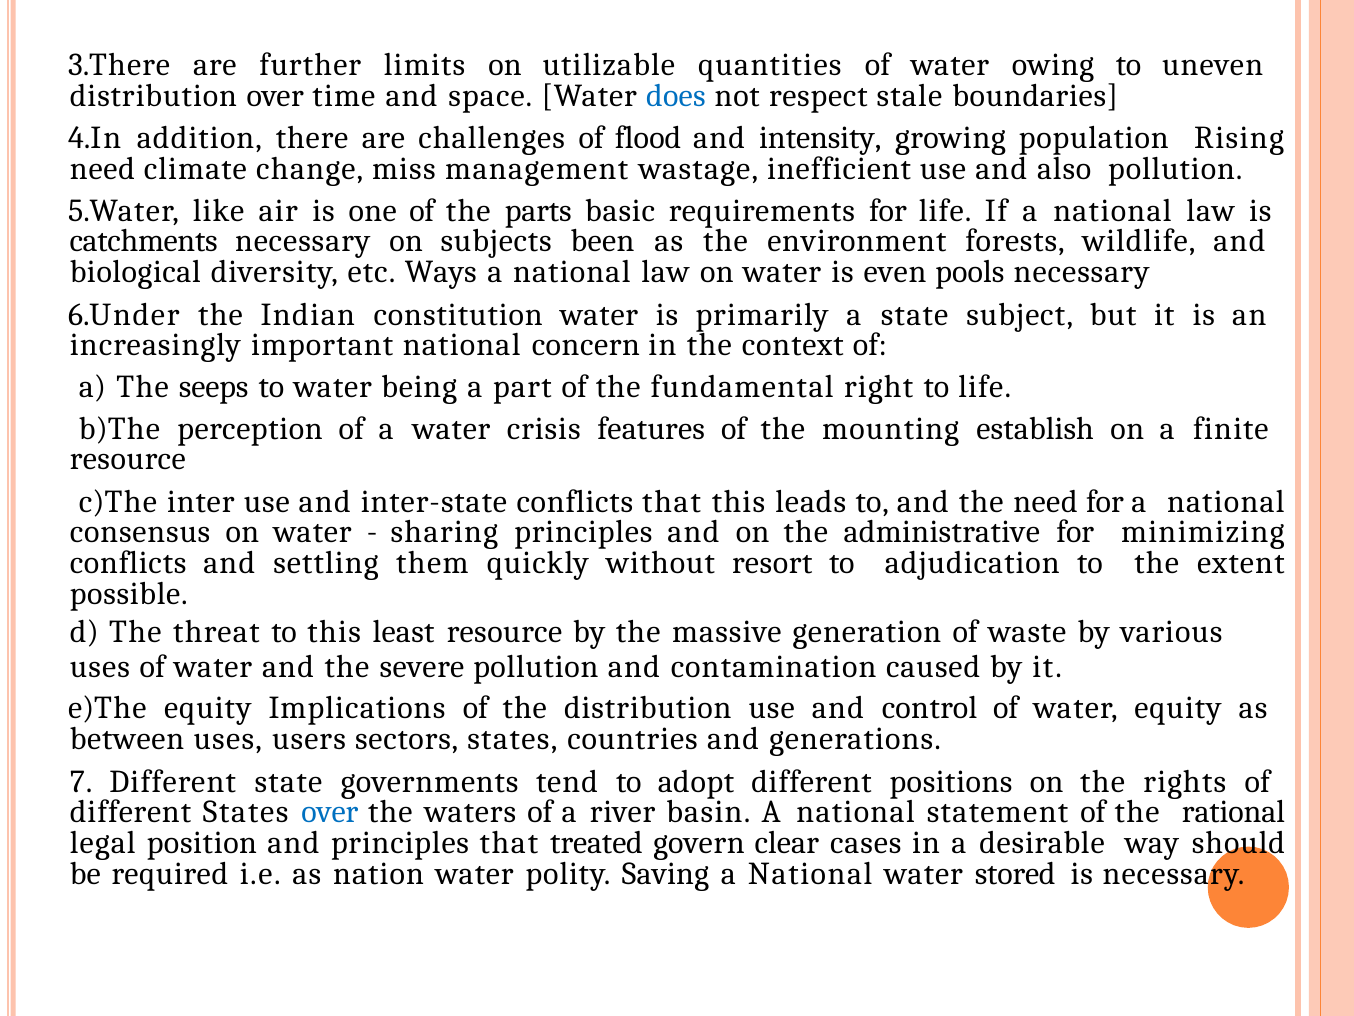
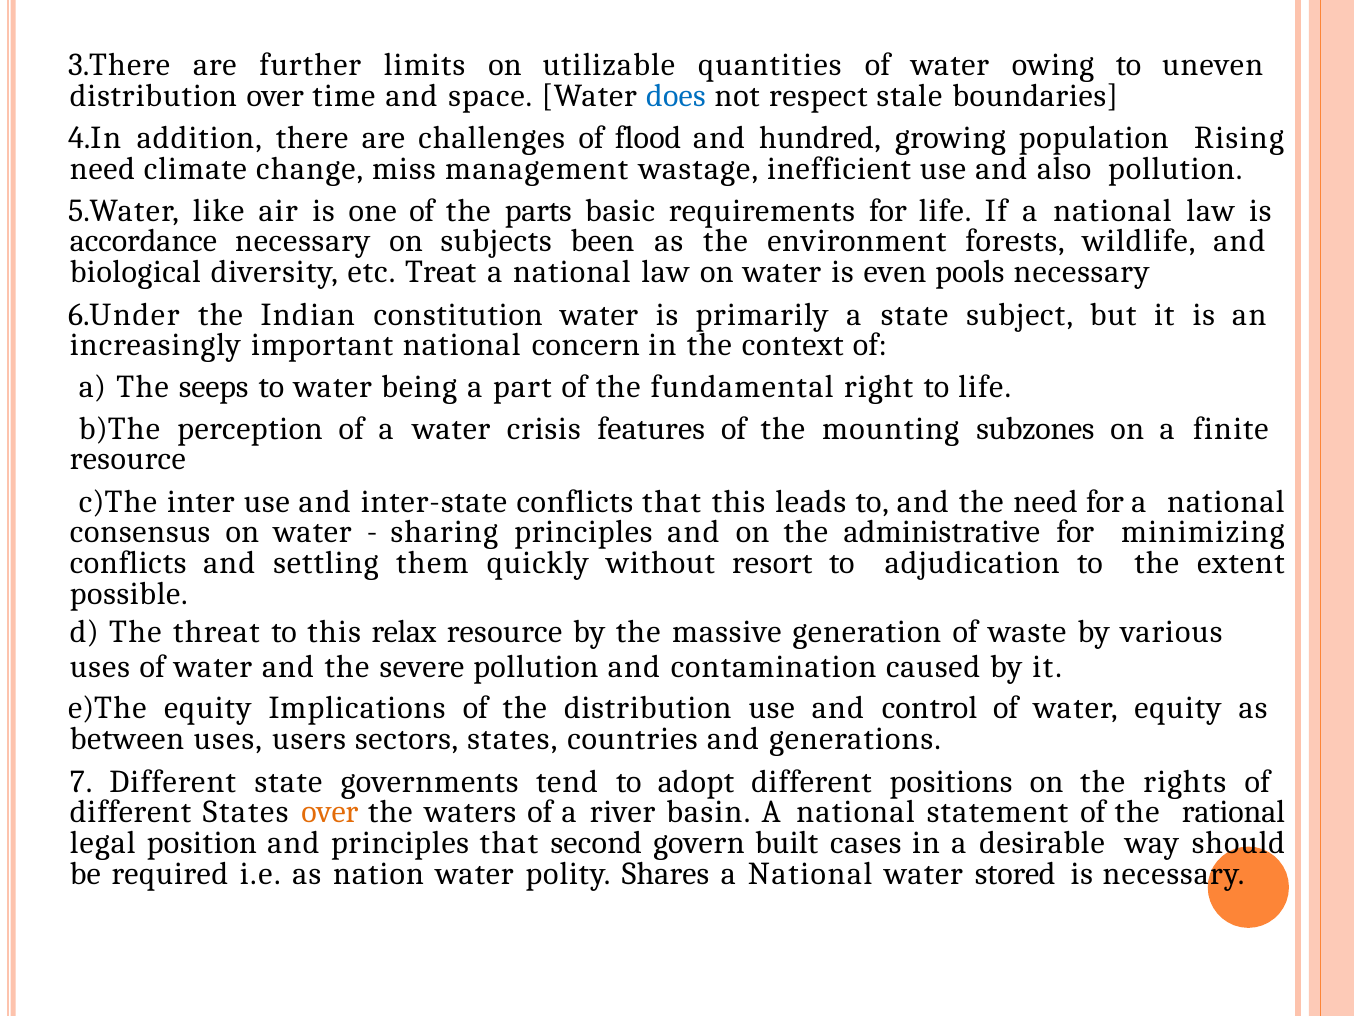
intensity: intensity -> hundred
catchments: catchments -> accordance
Ways: Ways -> Treat
establish: establish -> subzones
least: least -> relax
over at (330, 812) colour: blue -> orange
treated: treated -> second
clear: clear -> built
Saving: Saving -> Shares
